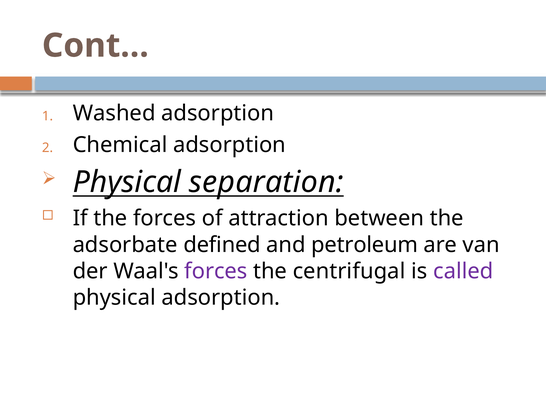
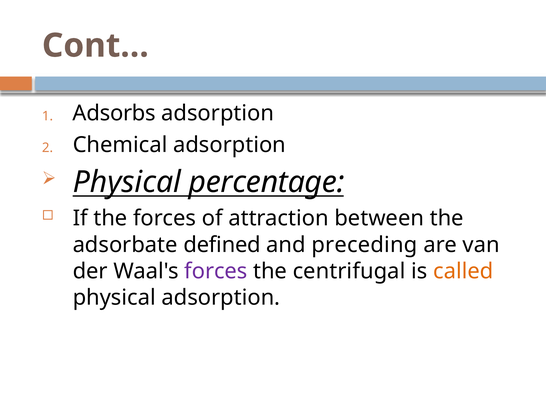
Washed: Washed -> Adsorbs
separation: separation -> percentage
petroleum: petroleum -> preceding
called colour: purple -> orange
